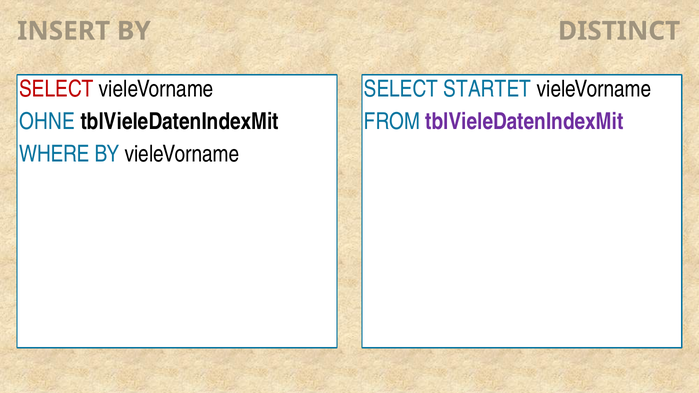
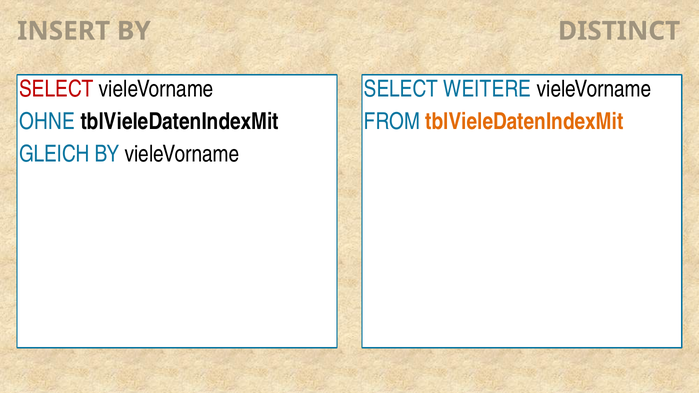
STARTET: STARTET -> WEITERE
tblVieleDatenIndexMit at (524, 122) colour: purple -> orange
WHERE: WHERE -> GLEICH
